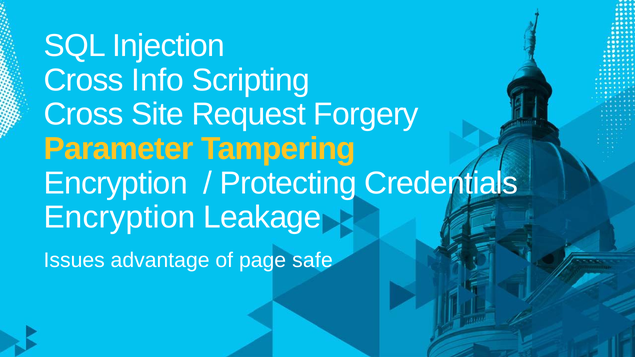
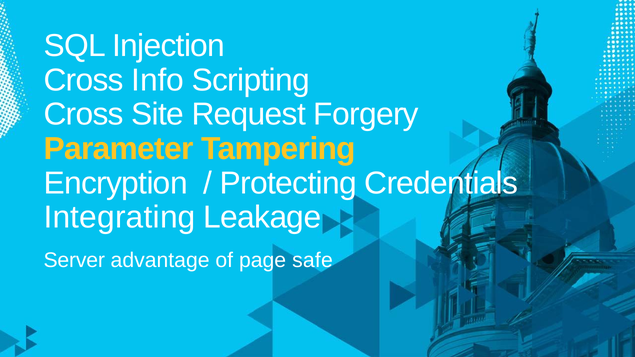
Encryption at (120, 218): Encryption -> Integrating
Issues: Issues -> Server
